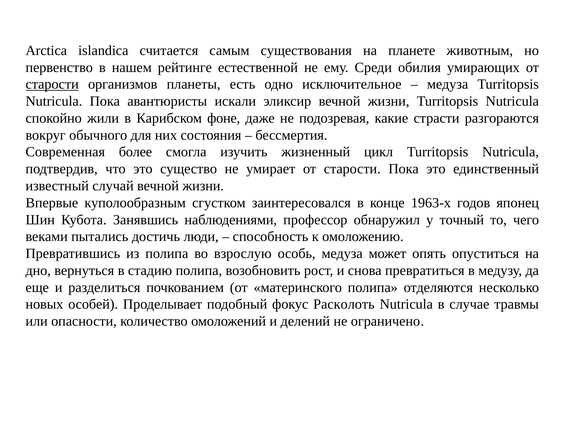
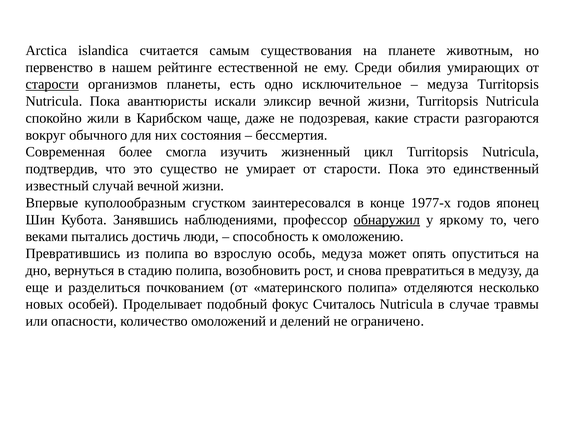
фоне: фоне -> чаще
1963-х: 1963-х -> 1977-х
обнаружил underline: none -> present
точный: точный -> яркому
Расколоть: Расколоть -> Считалось
